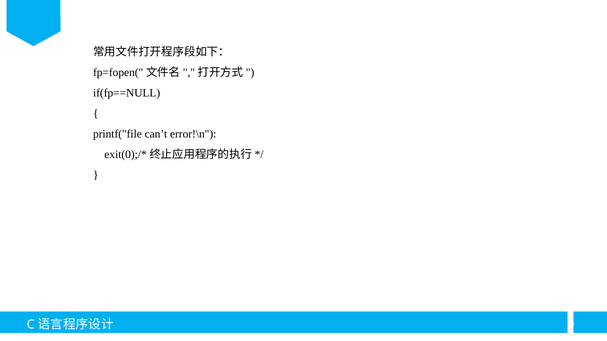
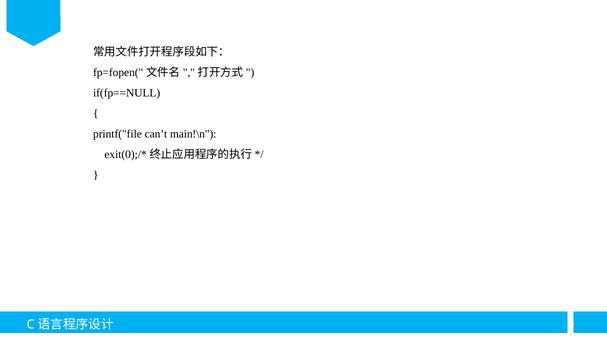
error!\n: error!\n -> main!\n
